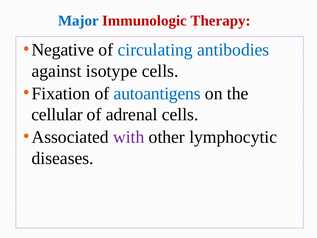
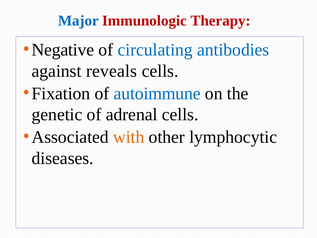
isotype: isotype -> reveals
autoantigens: autoantigens -> autoimmune
cellular: cellular -> genetic
with colour: purple -> orange
